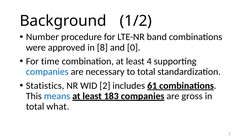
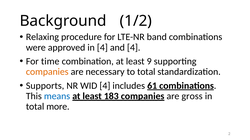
Number: Number -> Relaxing
in 8: 8 -> 4
and 0: 0 -> 4
4: 4 -> 9
companies at (47, 72) colour: blue -> orange
Statistics: Statistics -> Supports
WID 2: 2 -> 4
what: what -> more
